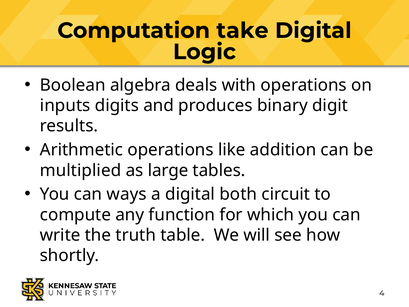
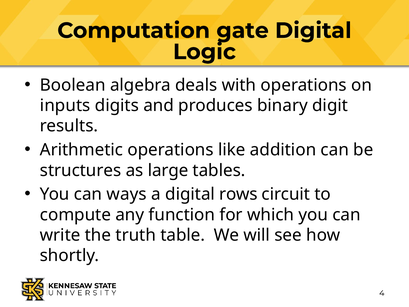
take: take -> gate
multiplied: multiplied -> structures
both: both -> rows
